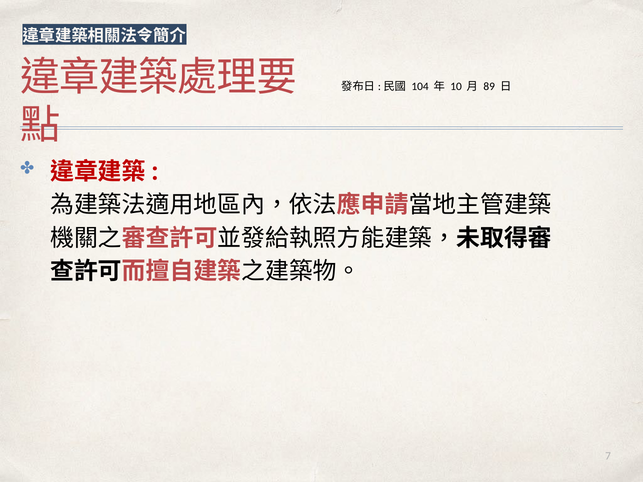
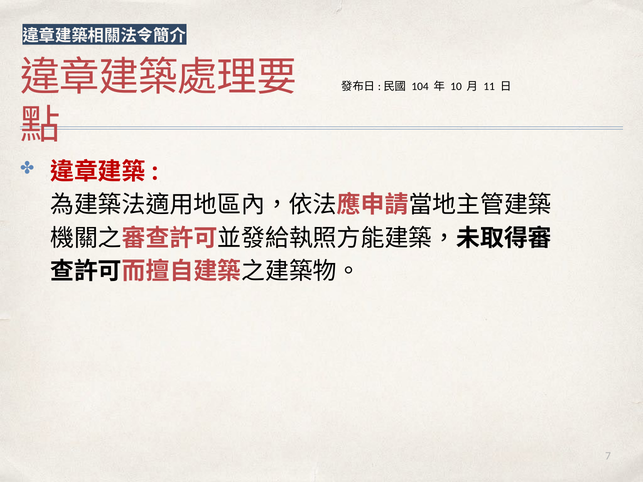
89: 89 -> 11
